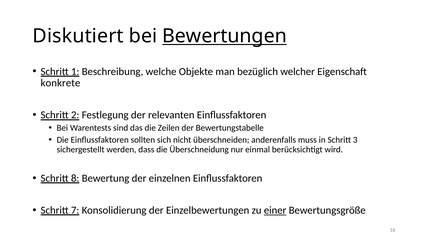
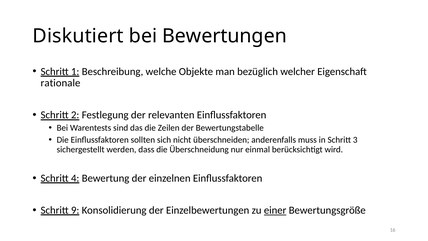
Bewertungen underline: present -> none
konkrete: konkrete -> rationale
8: 8 -> 4
7: 7 -> 9
